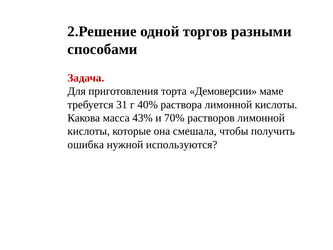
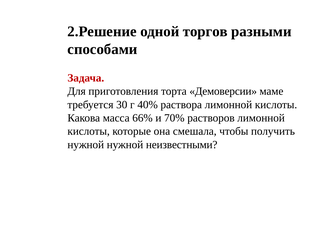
31: 31 -> 30
43%: 43% -> 66%
ошибка at (86, 144): ошибка -> нужной
используются: используются -> неизвестными
